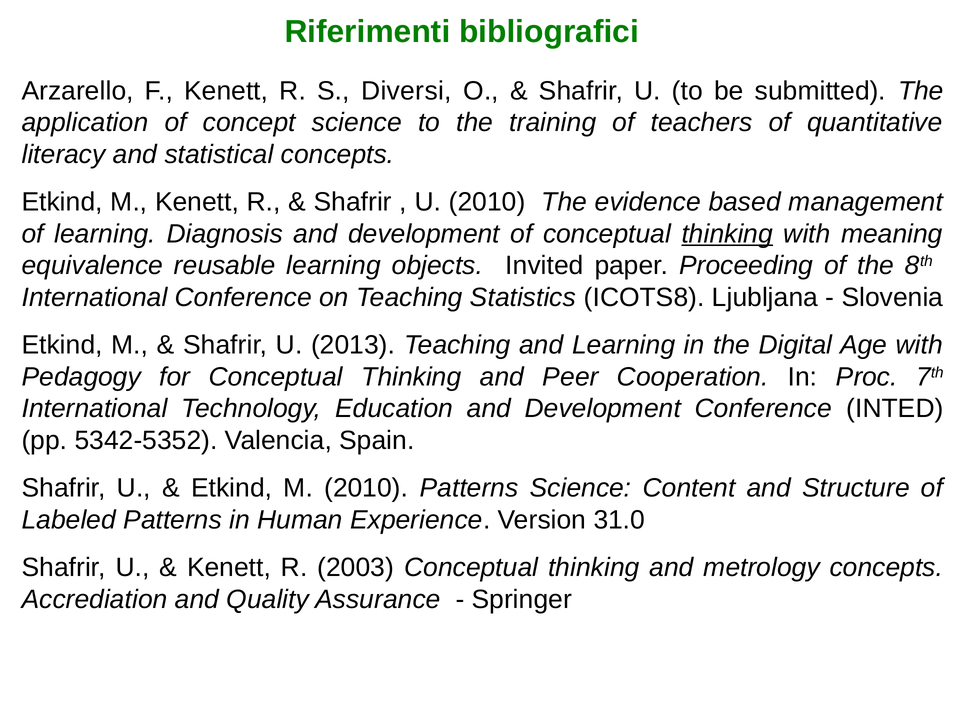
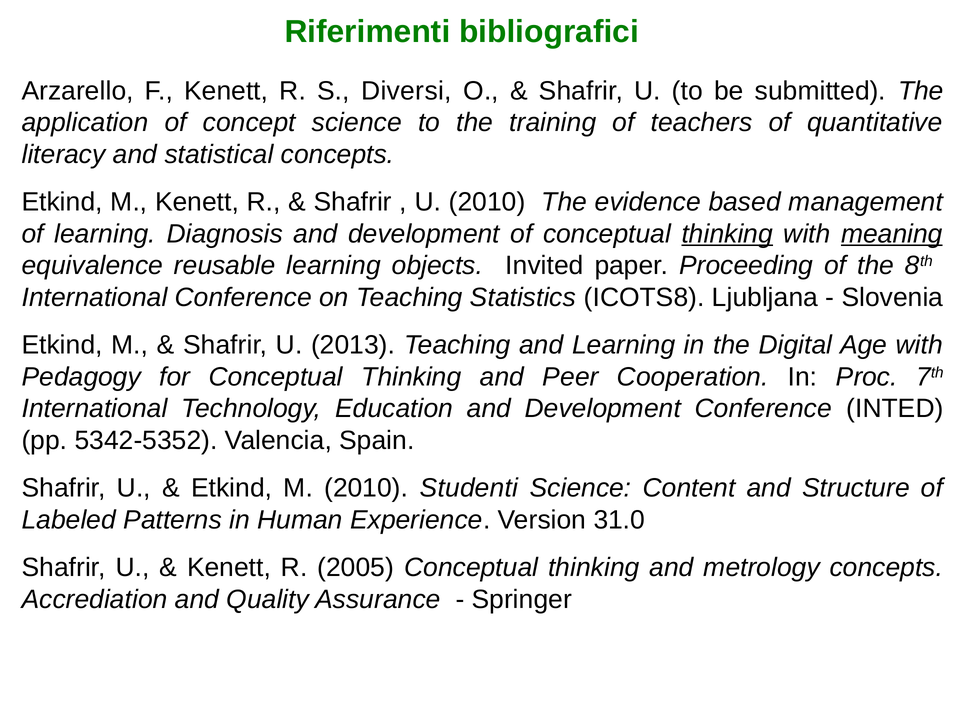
meaning underline: none -> present
2010 Patterns: Patterns -> Studenti
2003: 2003 -> 2005
